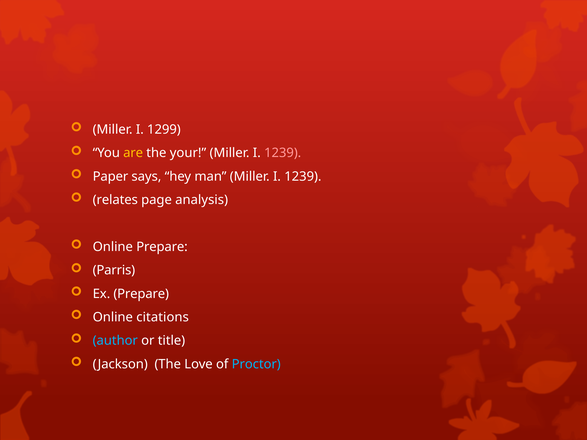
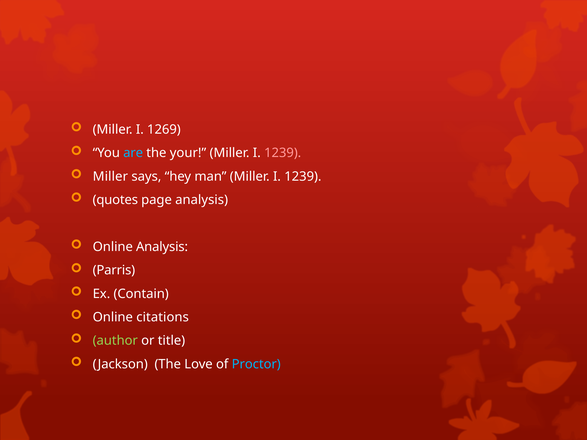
1299: 1299 -> 1269
are colour: yellow -> light blue
Paper at (110, 177): Paper -> Miller
relates: relates -> quotes
Online Prepare: Prepare -> Analysis
Ex Prepare: Prepare -> Contain
author colour: light blue -> light green
